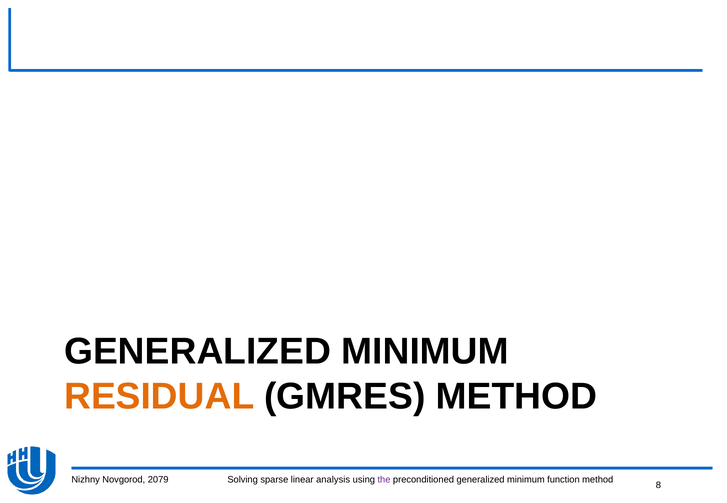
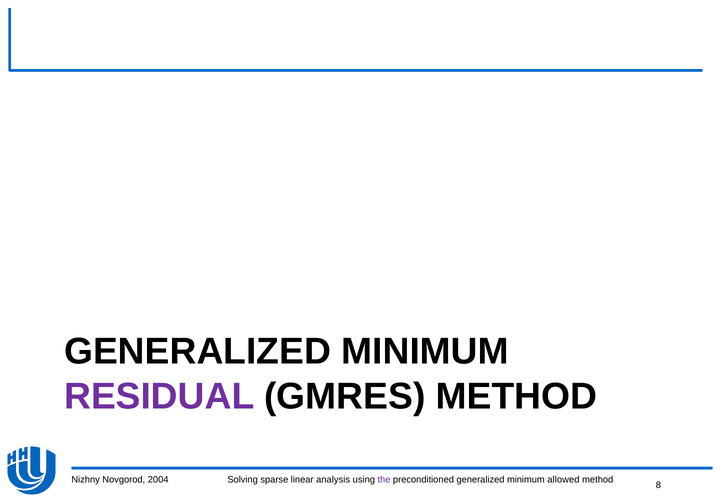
RESIDUAL colour: orange -> purple
2079: 2079 -> 2004
function: function -> allowed
